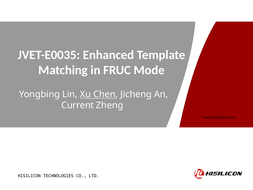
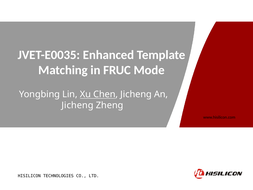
Current at (78, 105): Current -> Jicheng
